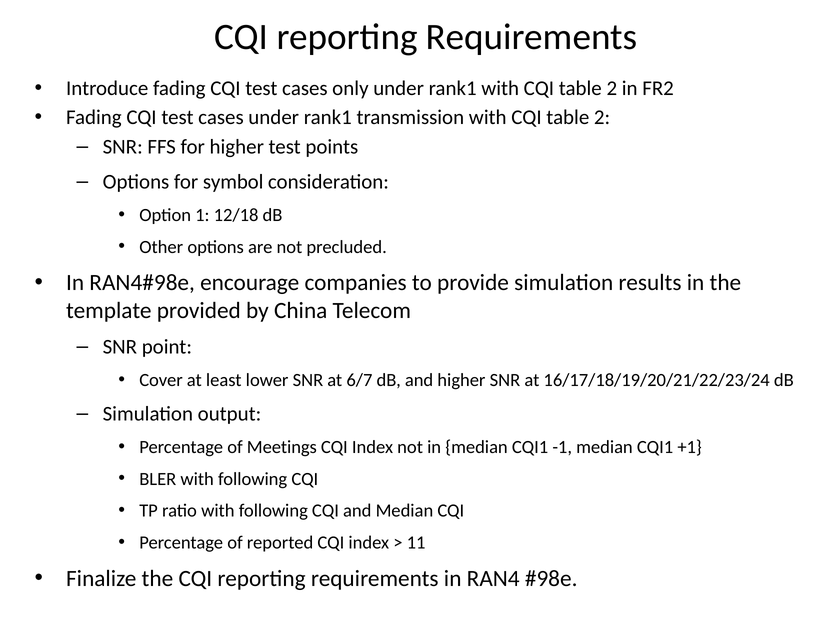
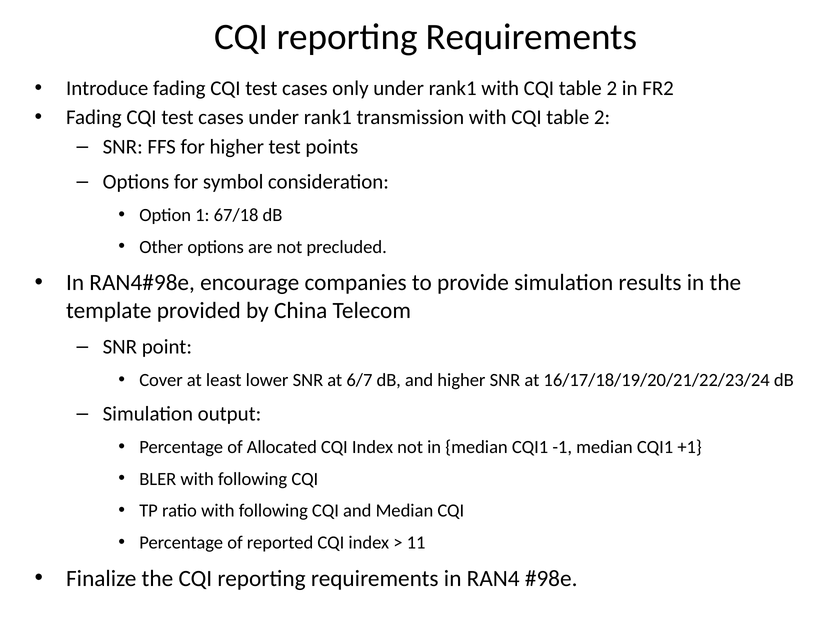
12/18: 12/18 -> 67/18
Meetings: Meetings -> Allocated
